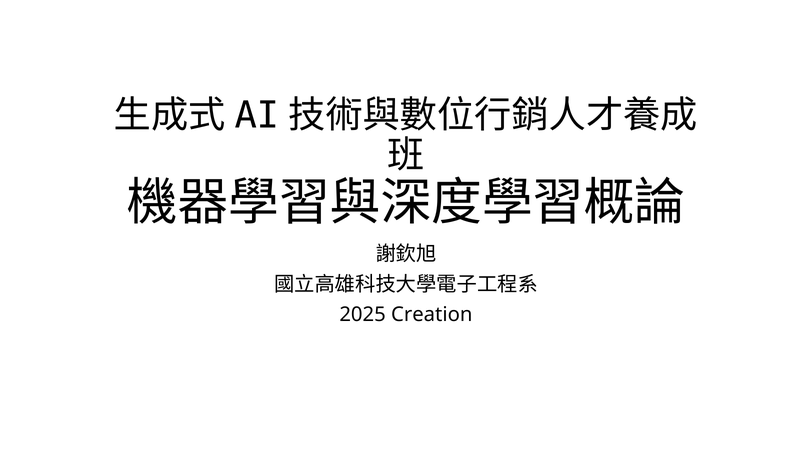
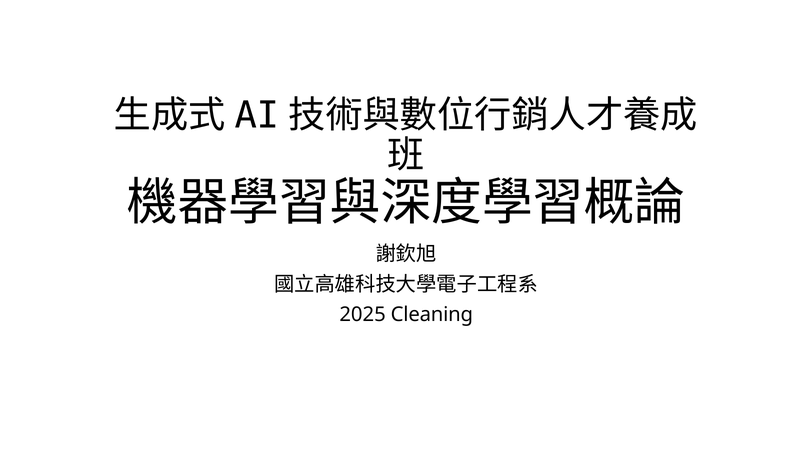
Creation: Creation -> Cleaning
